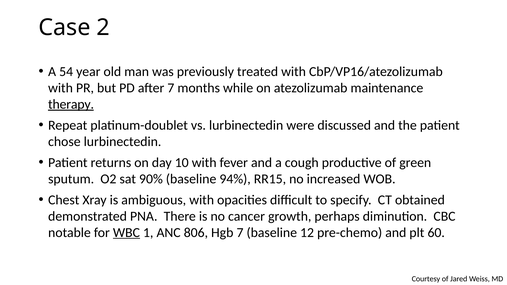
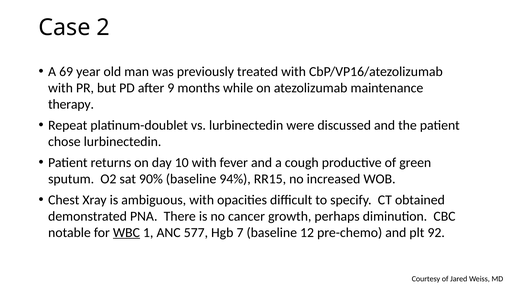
54: 54 -> 69
after 7: 7 -> 9
therapy underline: present -> none
806: 806 -> 577
60: 60 -> 92
